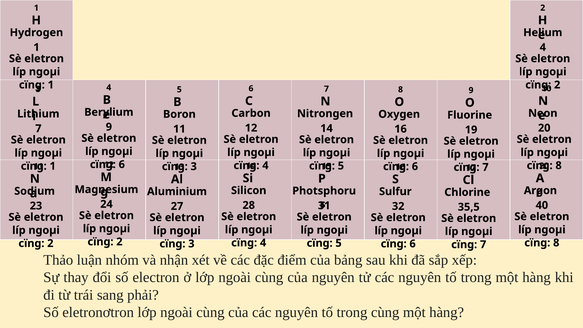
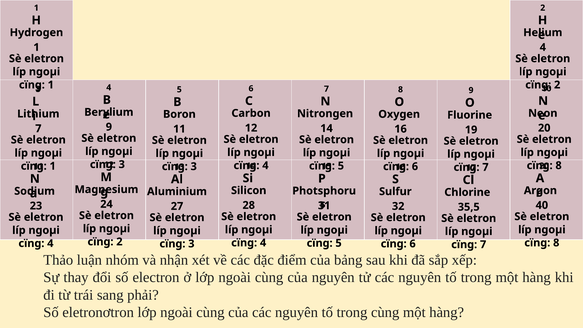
6 at (122, 164): 6 -> 3
2 at (50, 243): 2 -> 4
